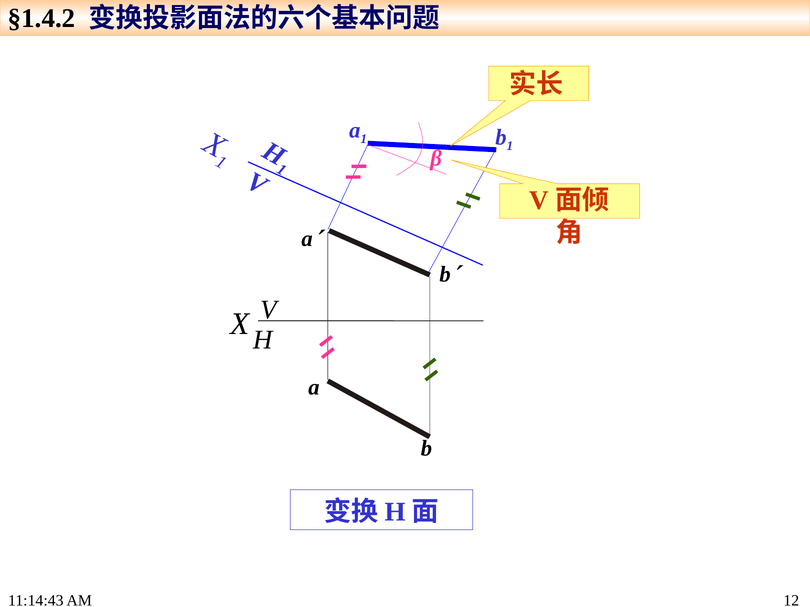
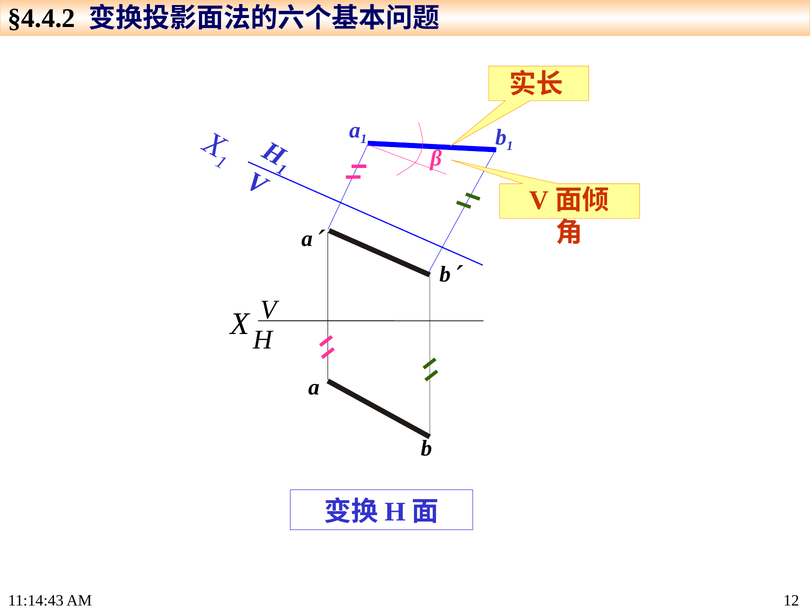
§1.4.2: §1.4.2 -> §4.4.2
